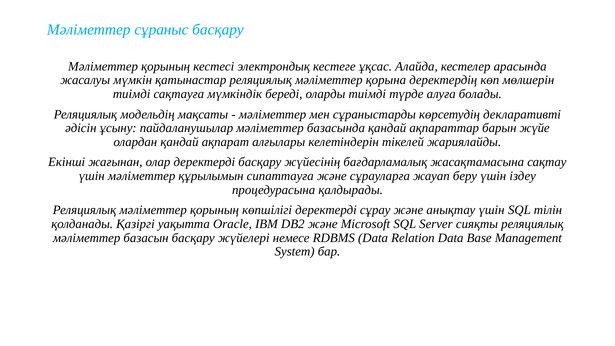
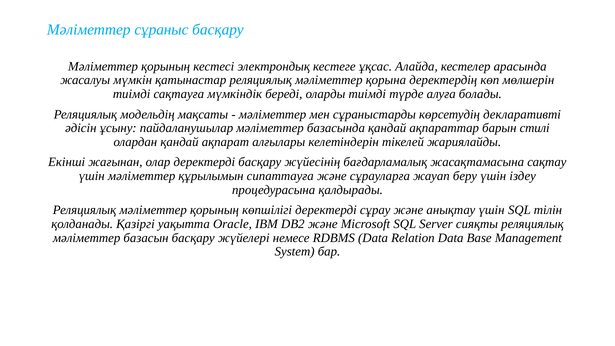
жүйе: жүйе -> стилі
